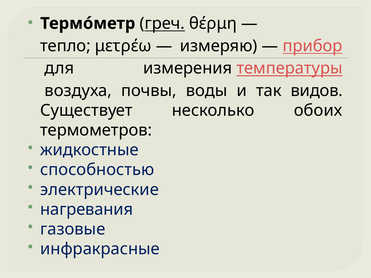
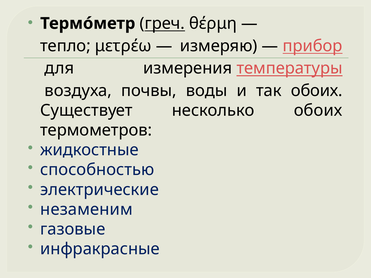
так видов: видов -> обоих
нагревания: нагревания -> незаменим
